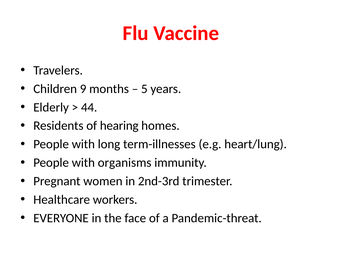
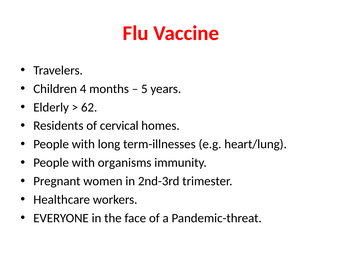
9: 9 -> 4
44: 44 -> 62
hearing: hearing -> cervical
